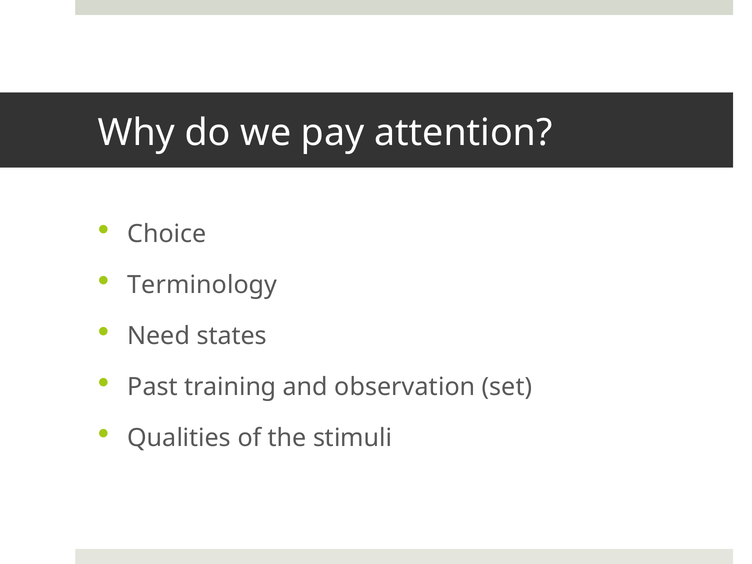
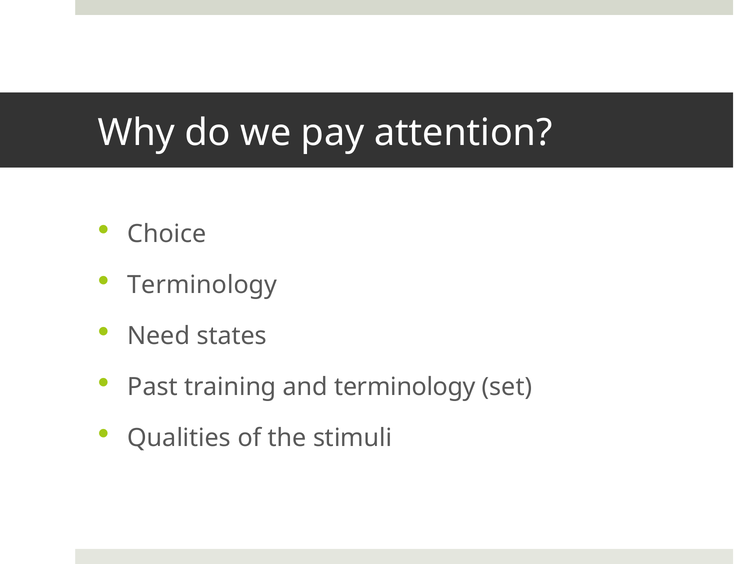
and observation: observation -> terminology
